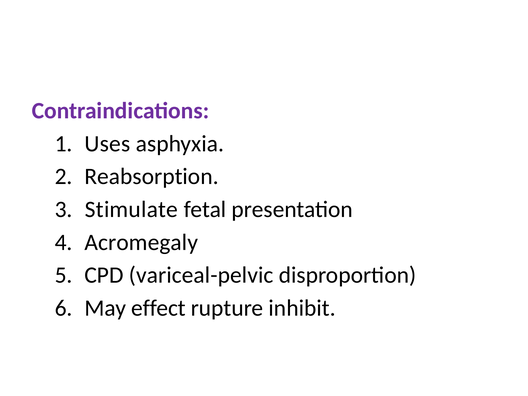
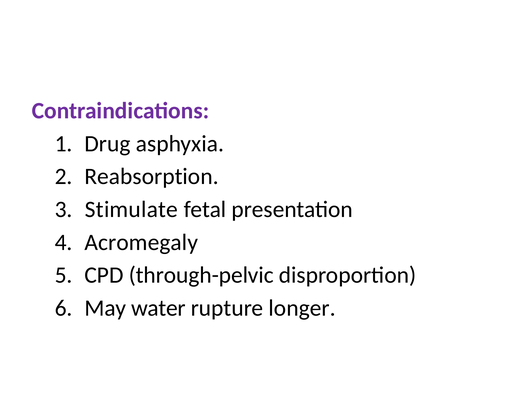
Uses: Uses -> Drug
variceal-pelvic: variceal-pelvic -> through-pelvic
effect: effect -> water
inhibit: inhibit -> longer
